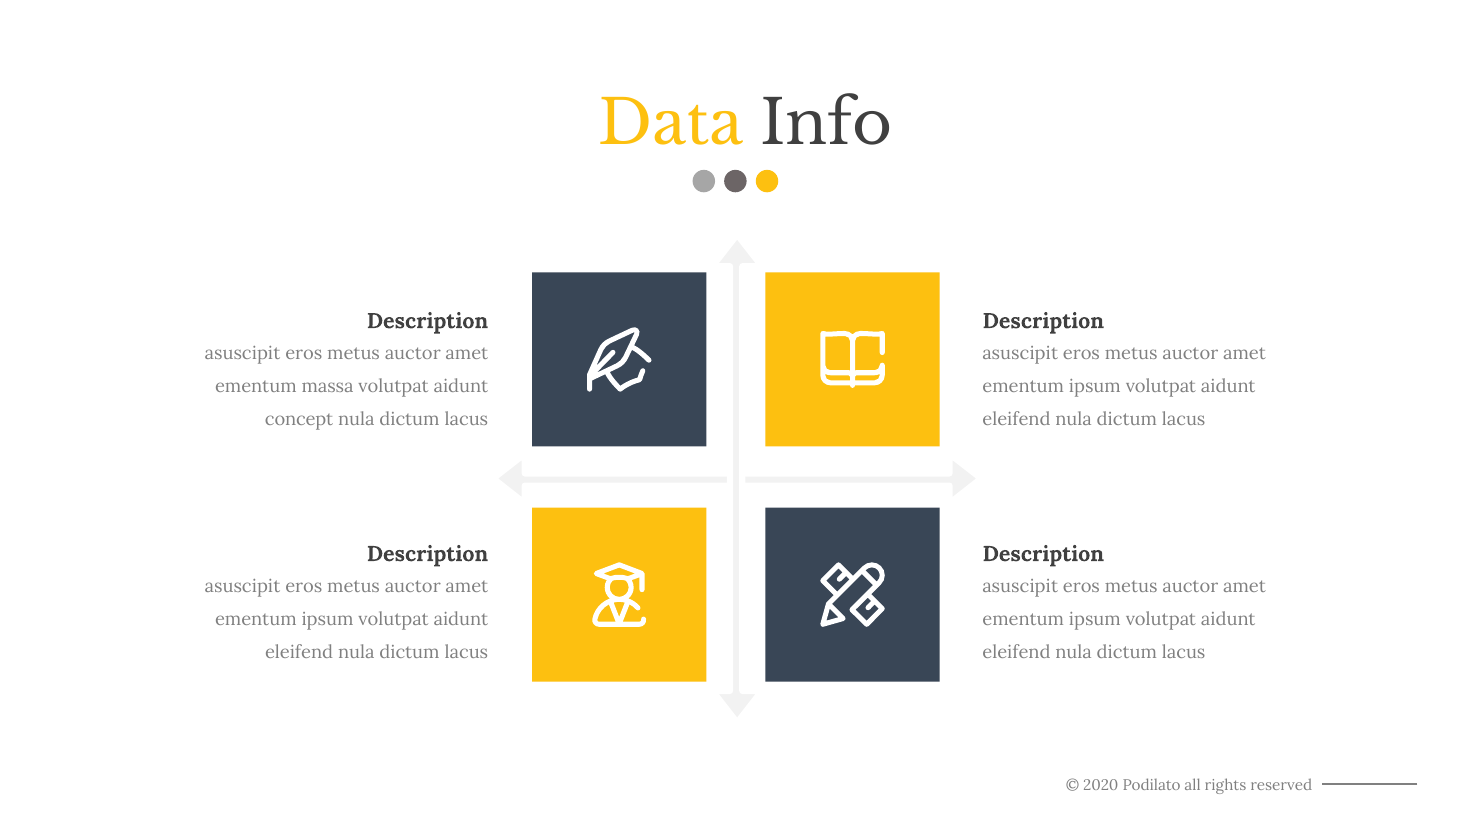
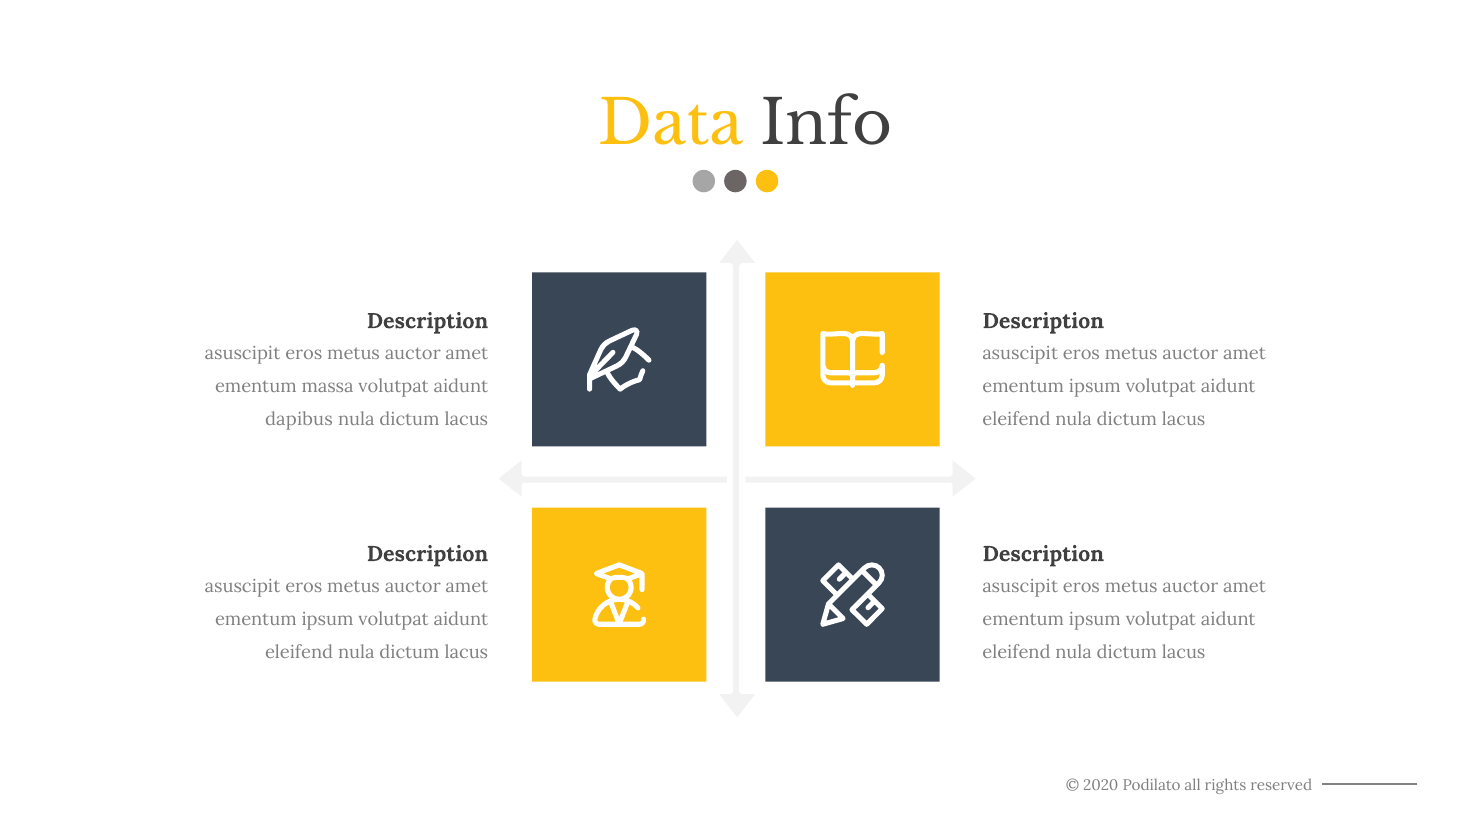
concept: concept -> dapibus
